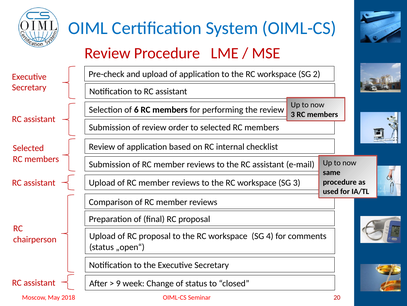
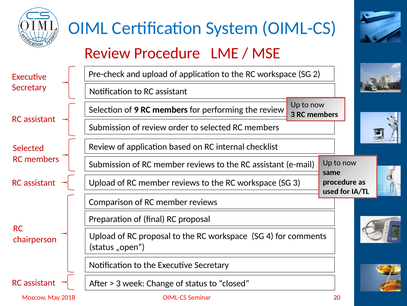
6: 6 -> 9
9 at (118, 283): 9 -> 3
